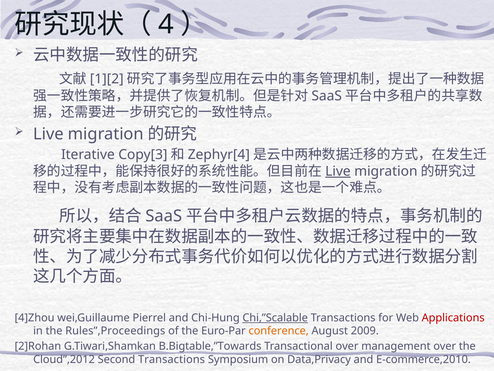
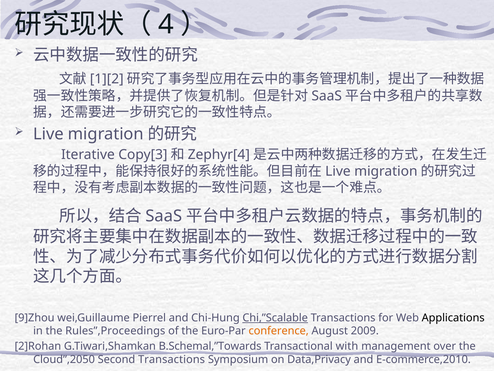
Live at (338, 171) underline: present -> none
4]Zhou: 4]Zhou -> 9]Zhou
Applications colour: red -> black
B.Bigtable,”Towards: B.Bigtable,”Towards -> B.Schemal,”Towards
Transactional over: over -> with
Cloud”,2012: Cloud”,2012 -> Cloud”,2050
